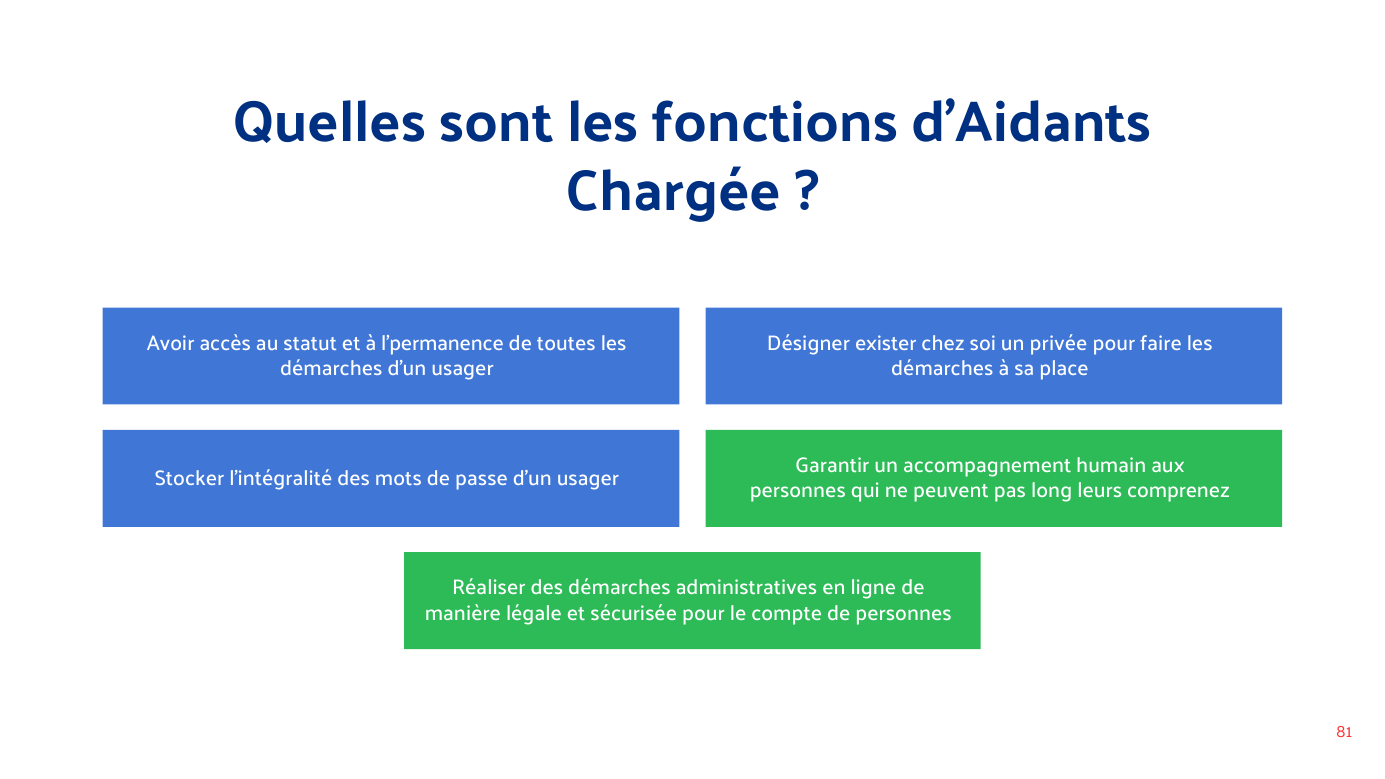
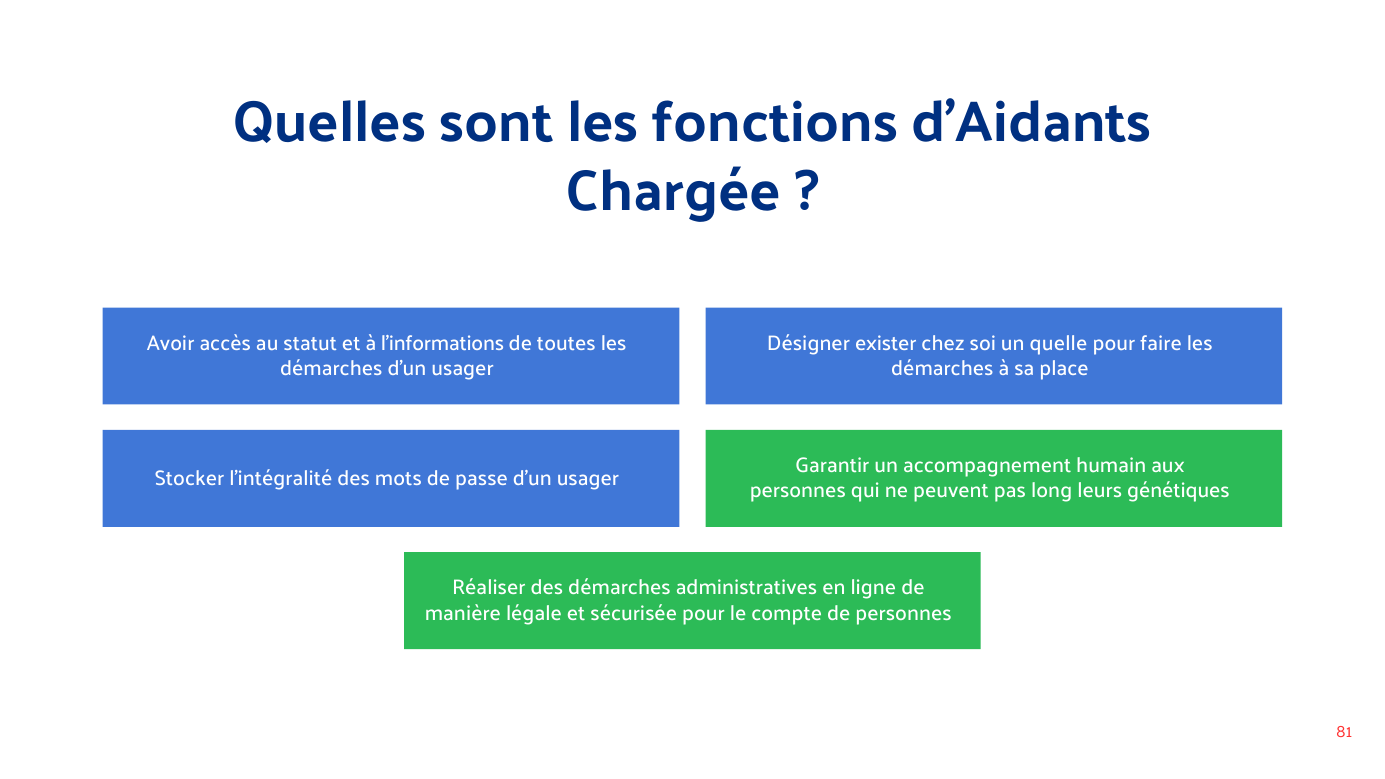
l’permanence: l’permanence -> l’informations
privée: privée -> quelle
comprenez: comprenez -> génétiques
